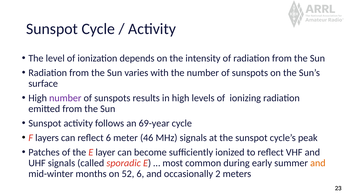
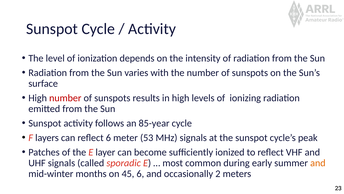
number at (65, 98) colour: purple -> red
69-year: 69-year -> 85-year
46: 46 -> 53
52: 52 -> 45
